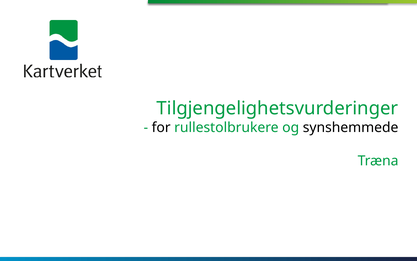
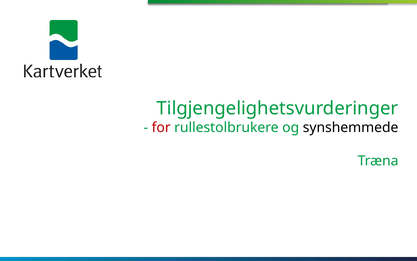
for colour: black -> red
